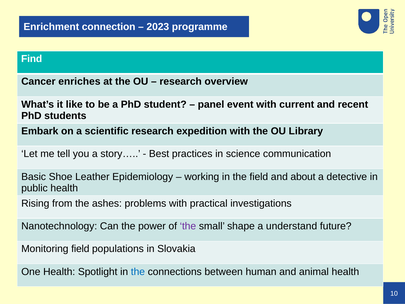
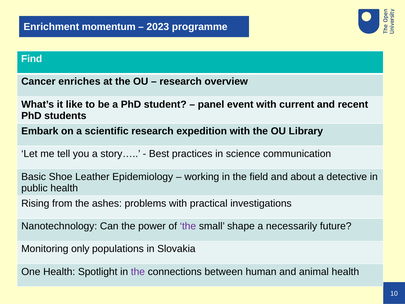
connection: connection -> momentum
understand: understand -> necessarily
Monitoring field: field -> only
the at (138, 271) colour: blue -> purple
